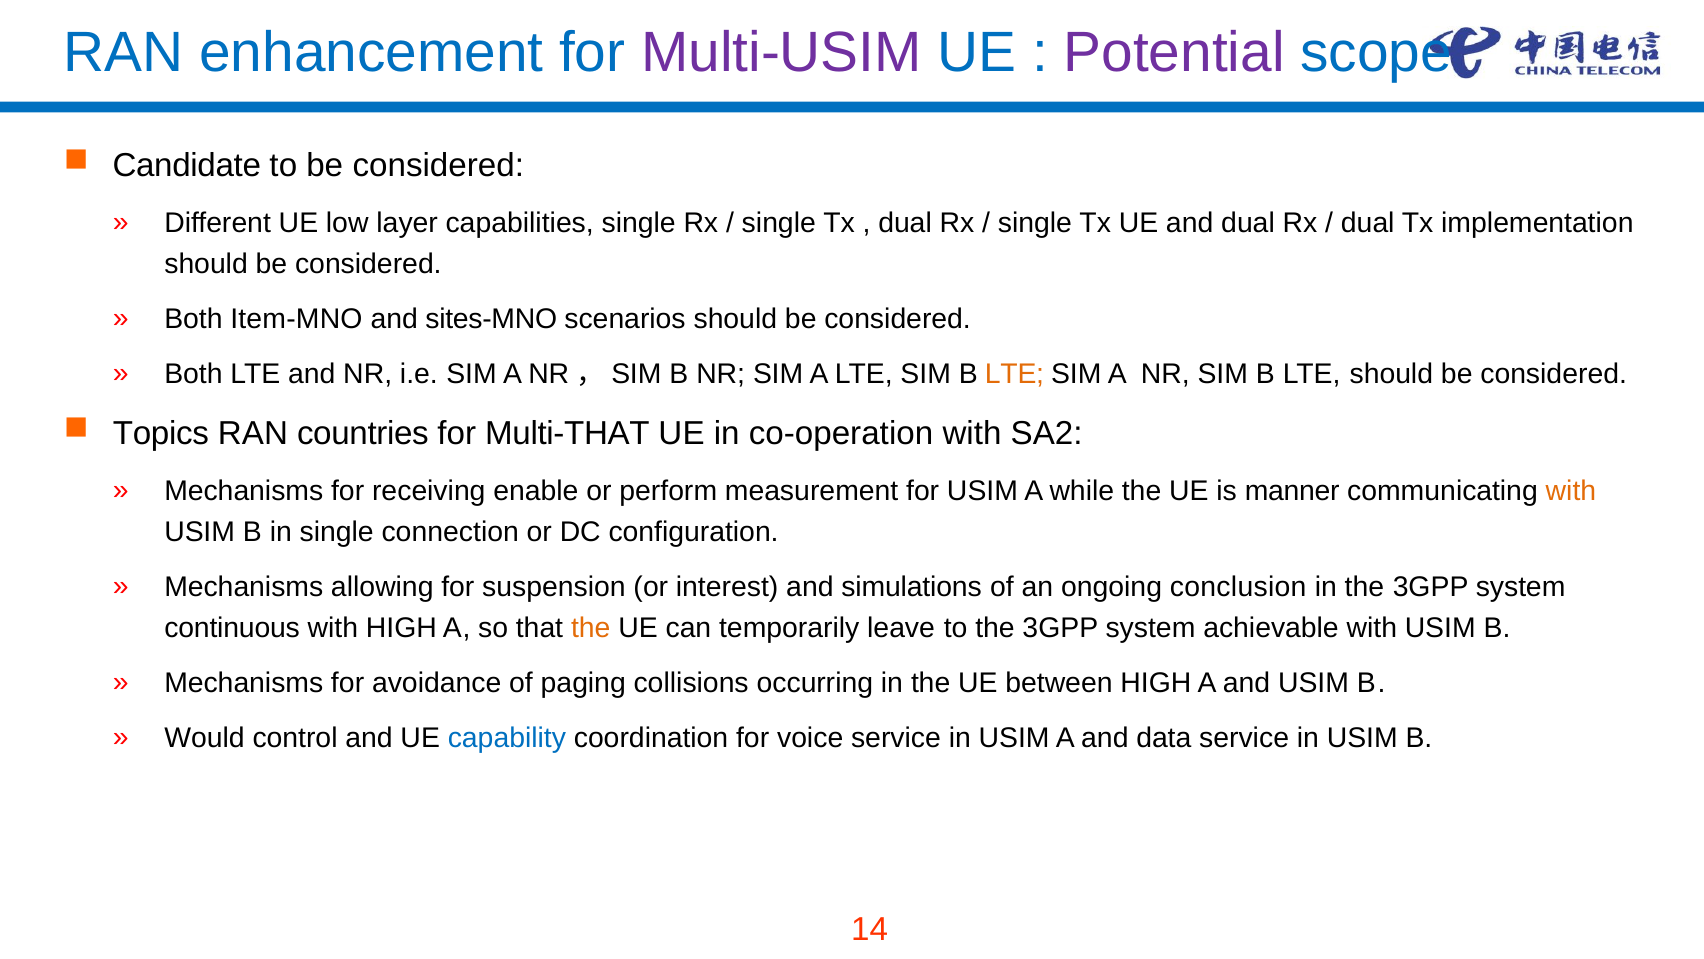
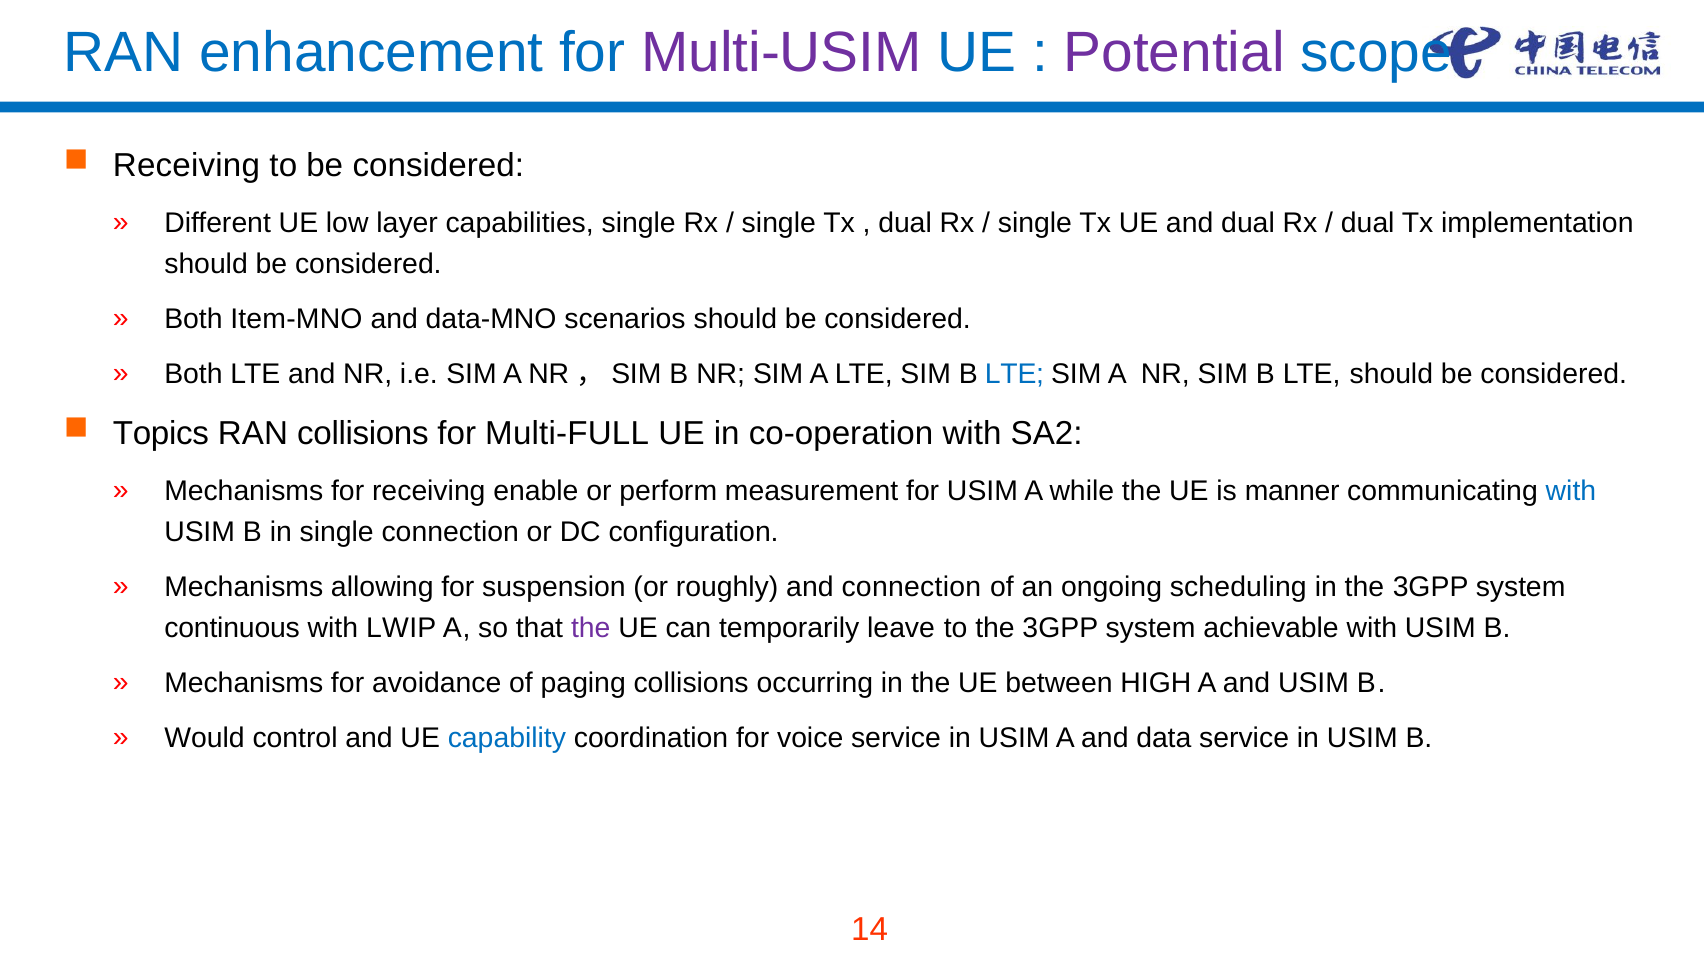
Candidate at (187, 166): Candidate -> Receiving
sites-MNO: sites-MNO -> data-MNO
LTE at (1014, 374) colour: orange -> blue
RAN countries: countries -> collisions
Multi-THAT: Multi-THAT -> Multi-FULL
with at (1571, 491) colour: orange -> blue
interest: interest -> roughly
and simulations: simulations -> connection
conclusion: conclusion -> scheduling
with HIGH: HIGH -> LWIP
the at (591, 628) colour: orange -> purple
